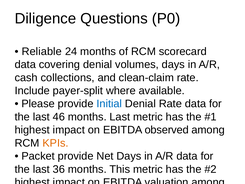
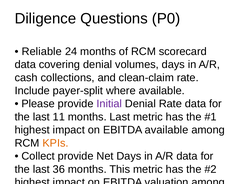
Initial colour: blue -> purple
46: 46 -> 11
EBITDA observed: observed -> available
Packet at (38, 156): Packet -> Collect
